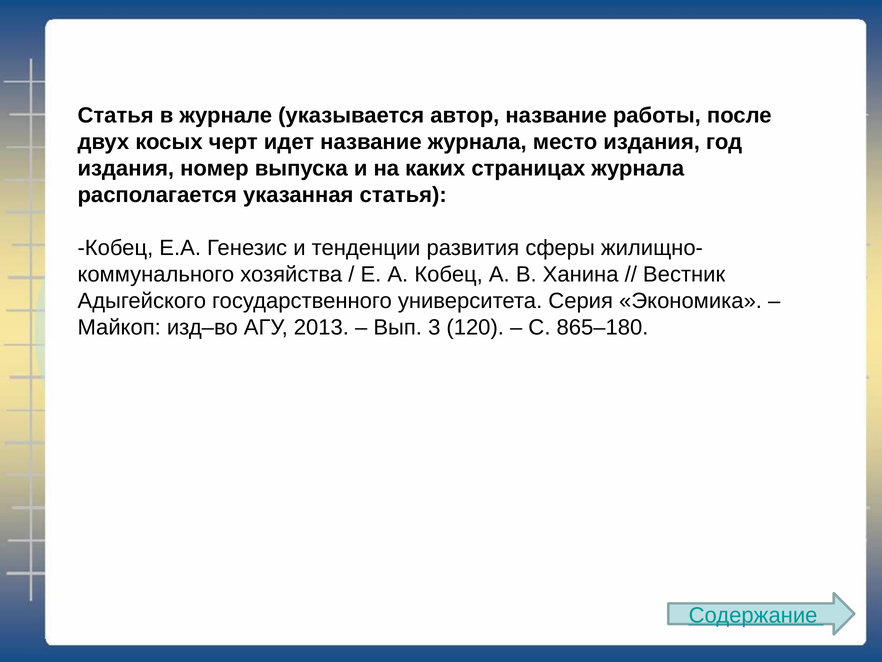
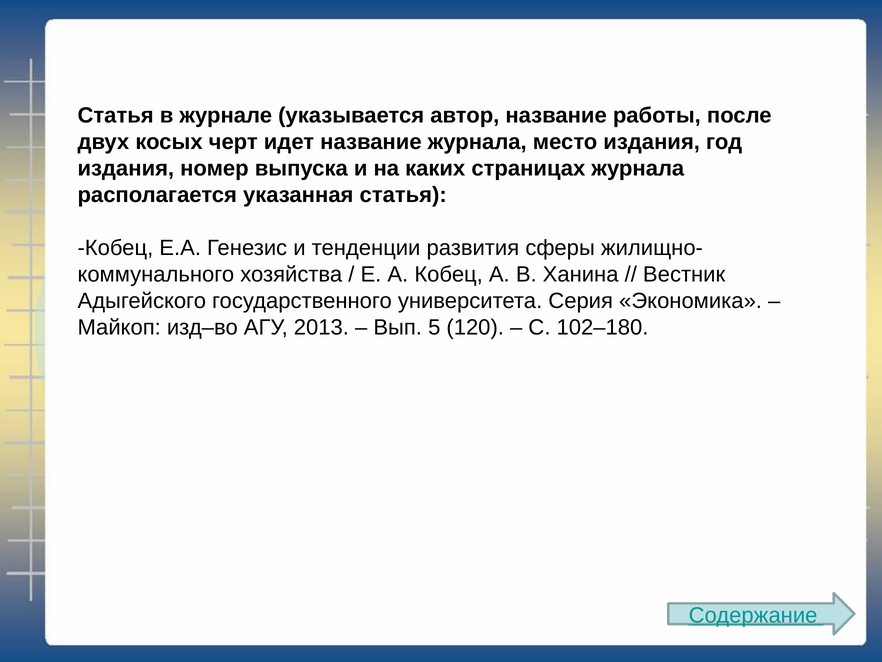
3: 3 -> 5
865–180: 865–180 -> 102–180
